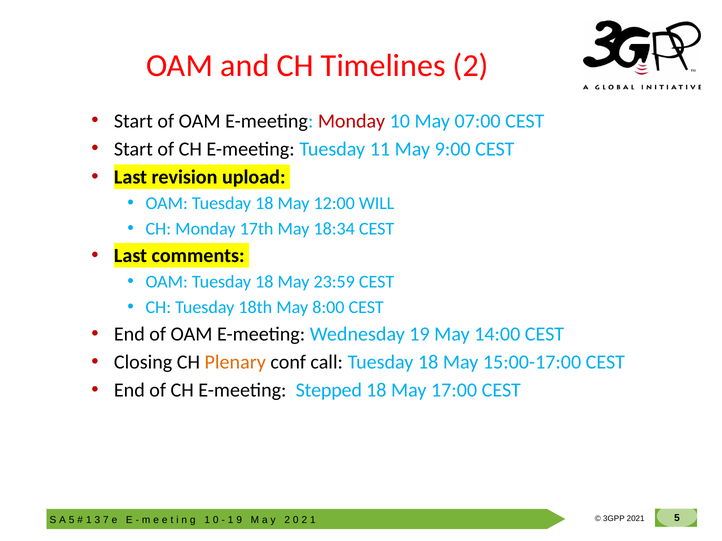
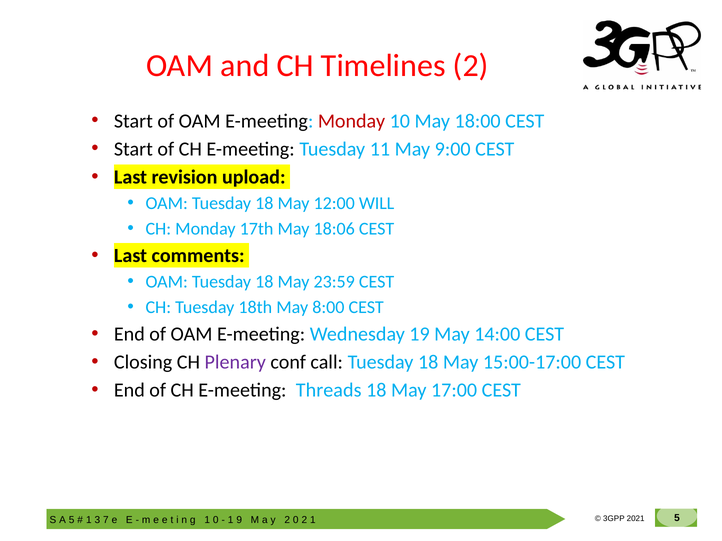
07:00: 07:00 -> 18:00
18:34: 18:34 -> 18:06
Plenary colour: orange -> purple
Stepped: Stepped -> Threads
